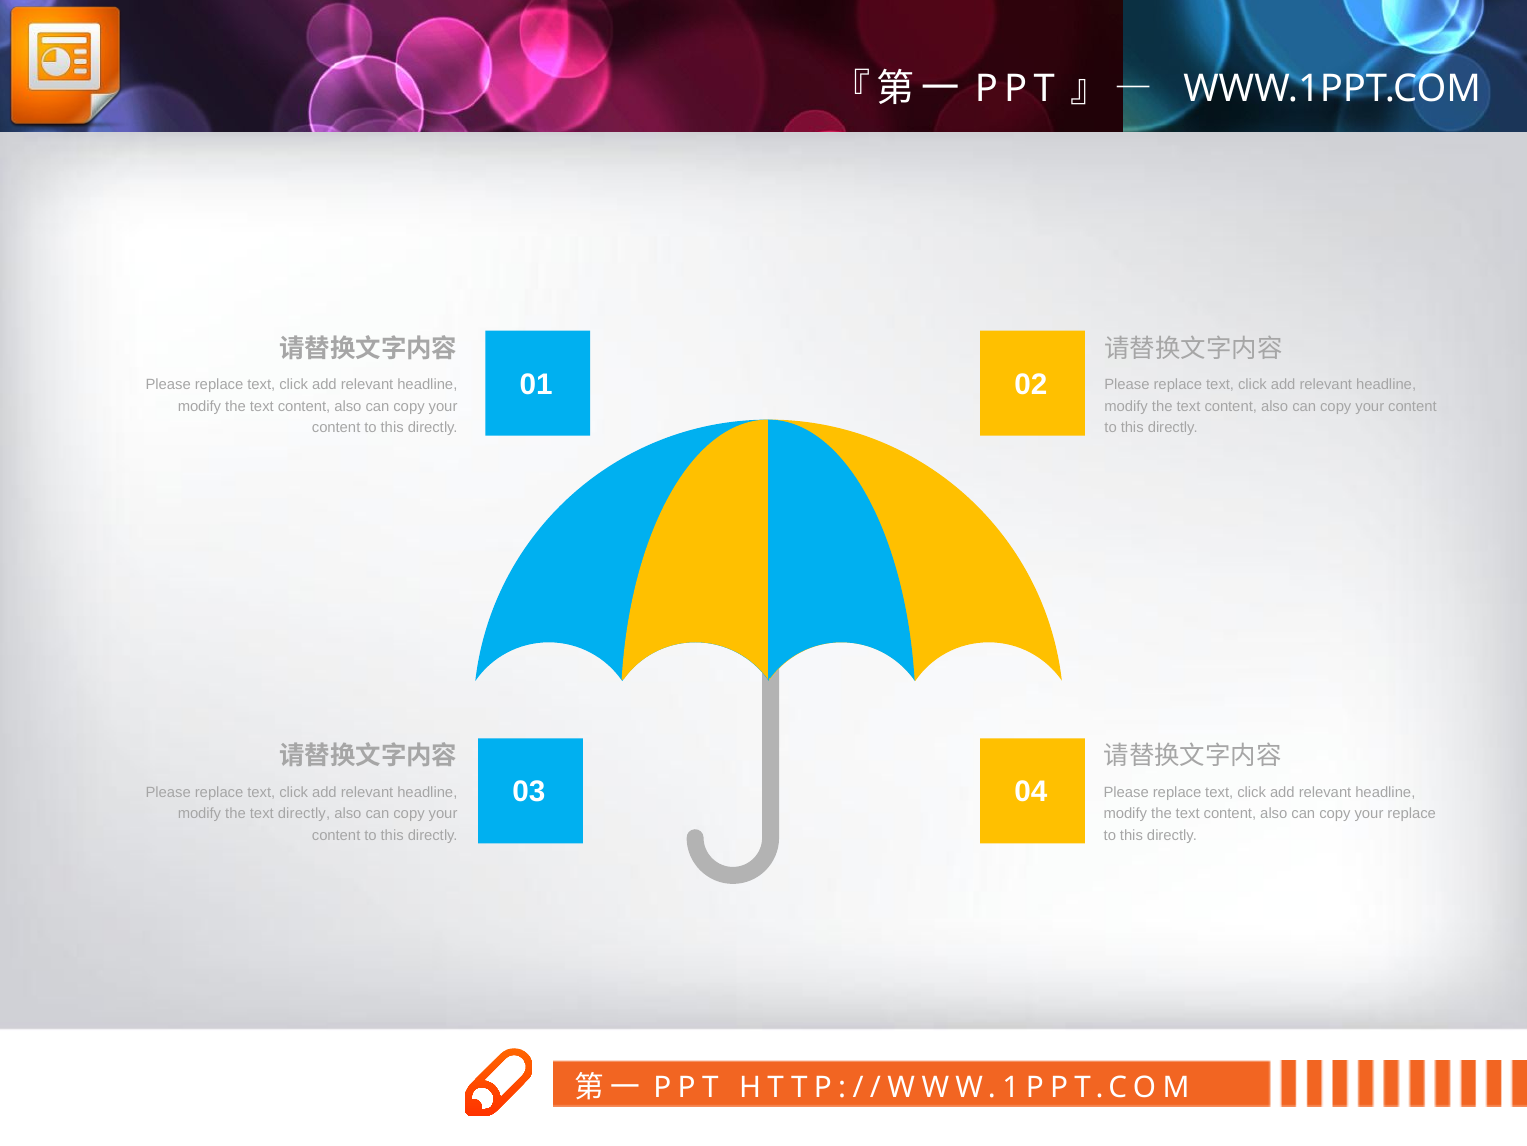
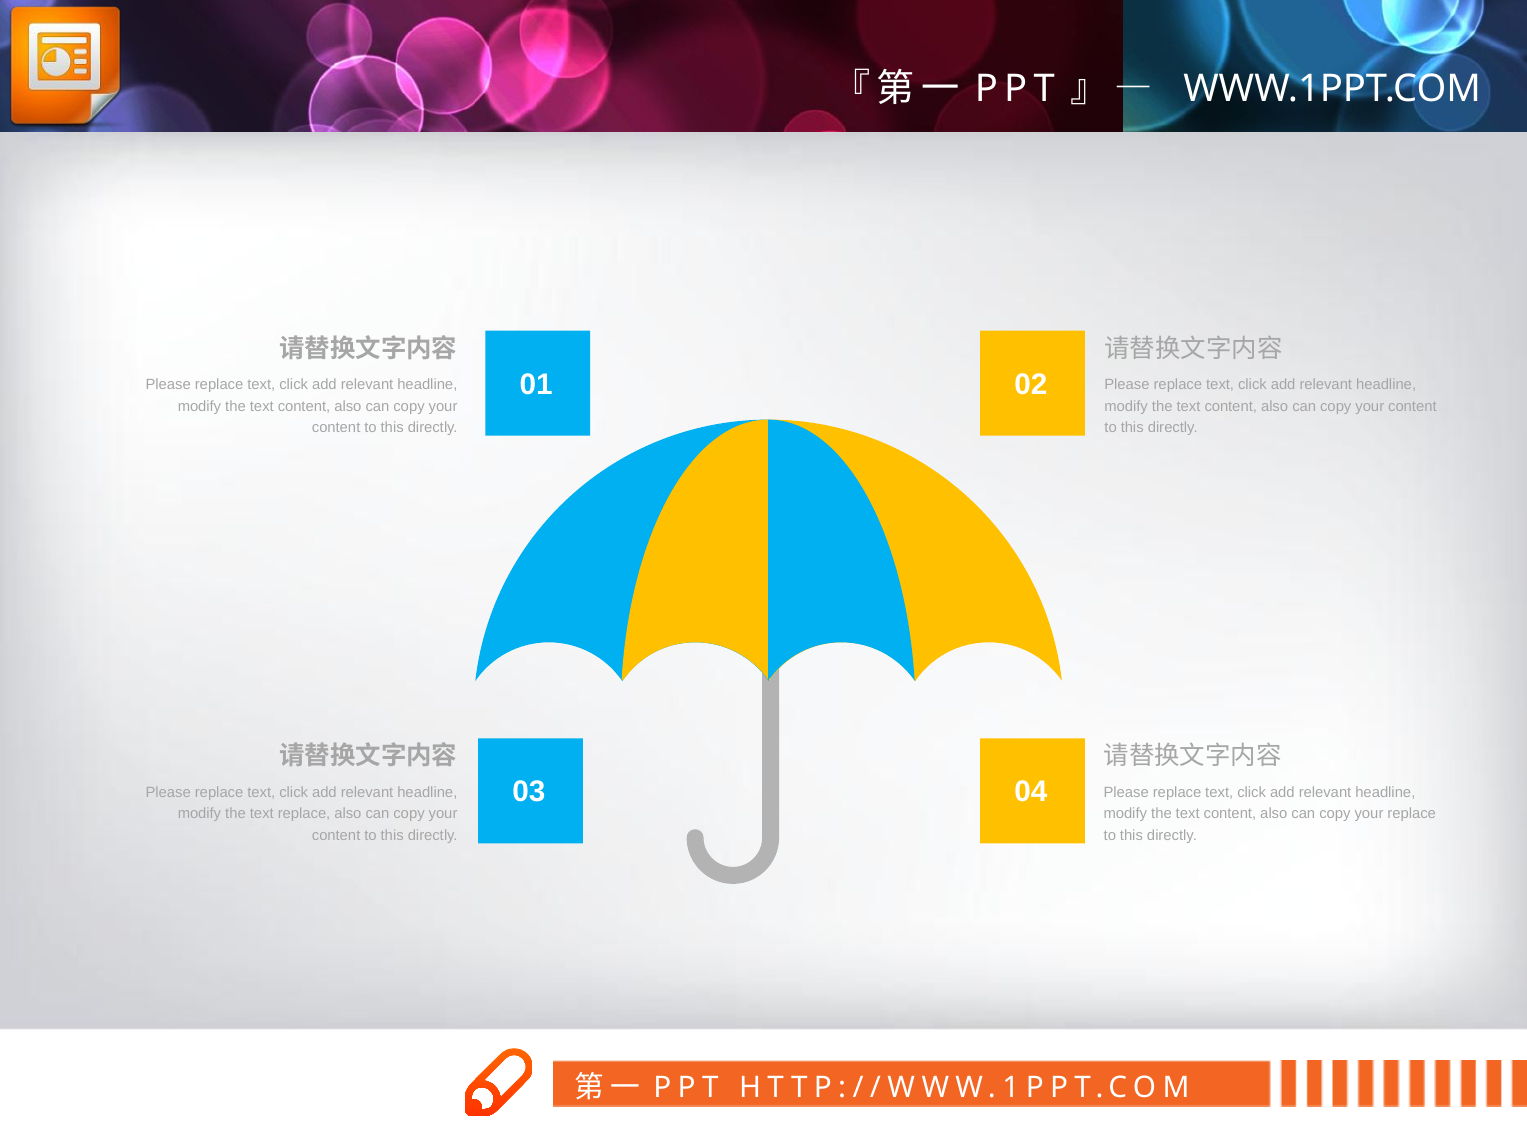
text directly: directly -> replace
